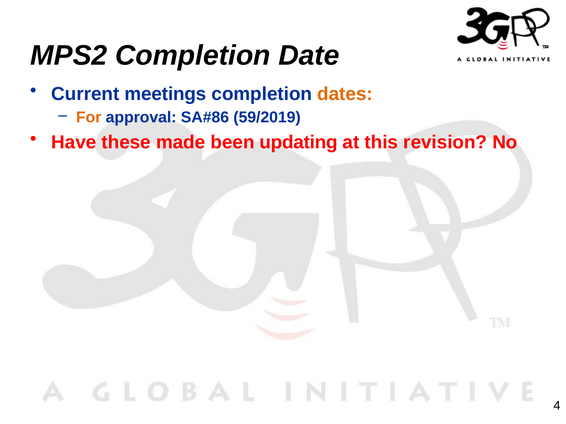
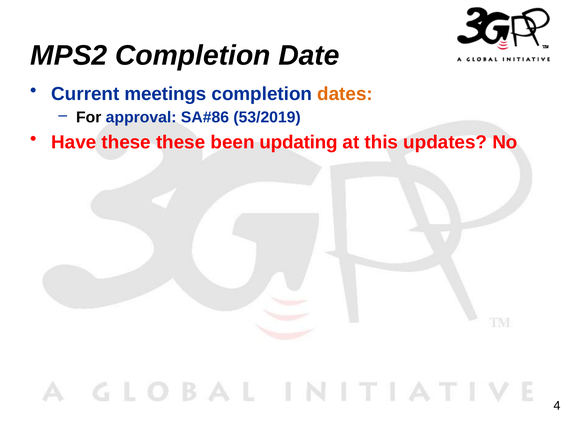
For colour: orange -> black
59/2019: 59/2019 -> 53/2019
these made: made -> these
revision: revision -> updates
